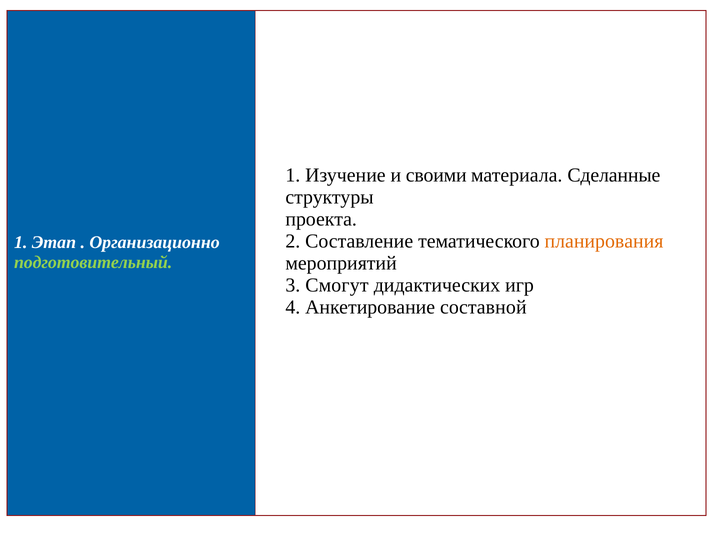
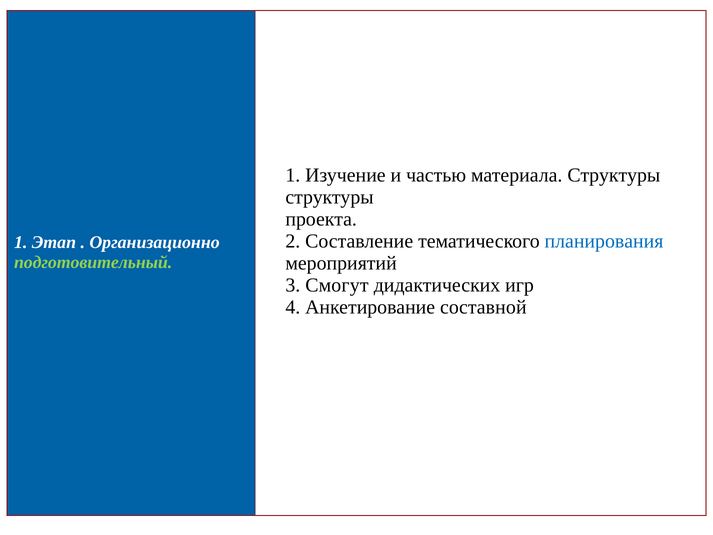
своими: своими -> частью
материала Сделанные: Сделанные -> Структуры
планирования colour: orange -> blue
